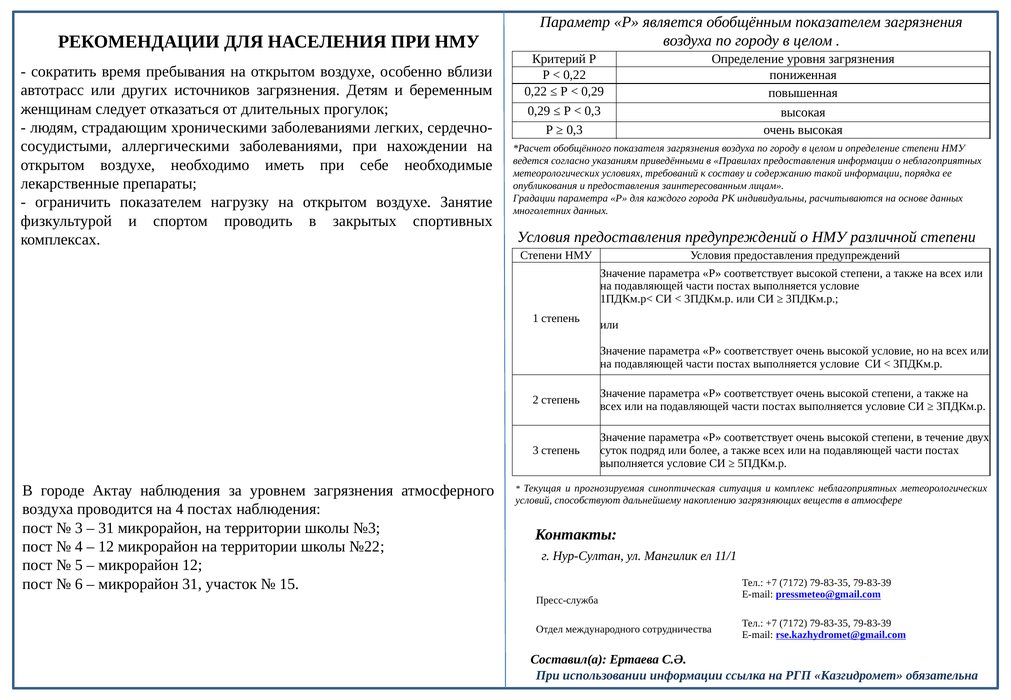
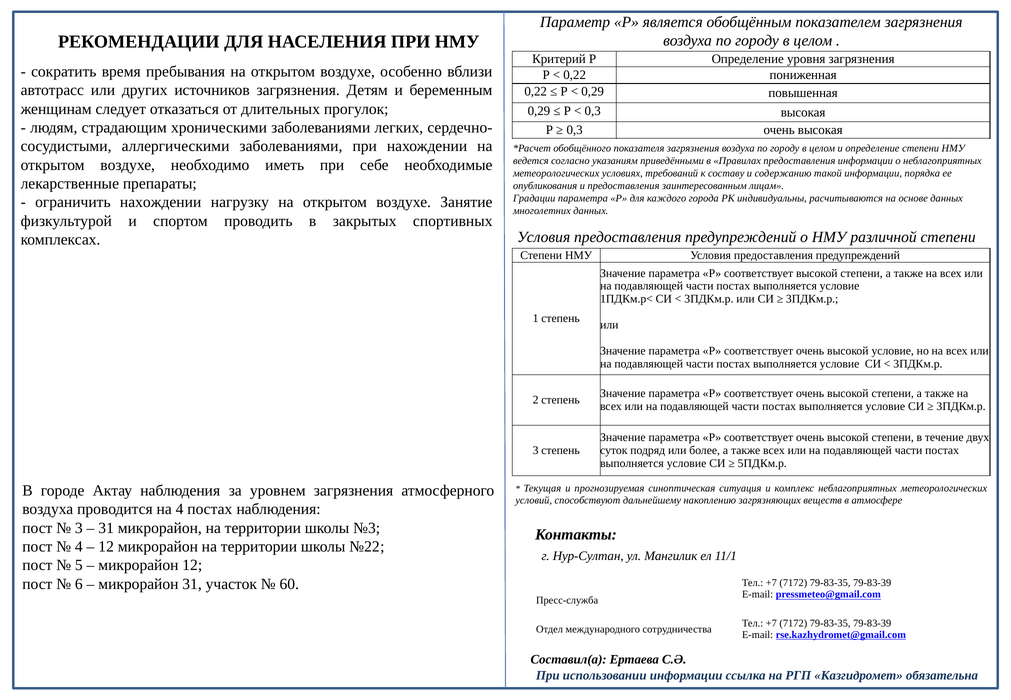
ограничить показателем: показателем -> нахождении
15: 15 -> 60
